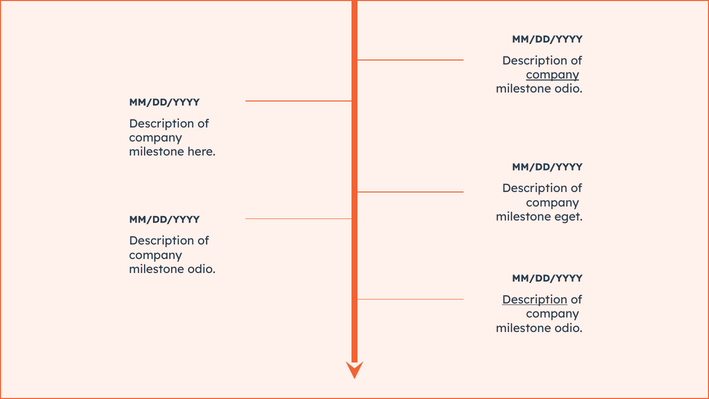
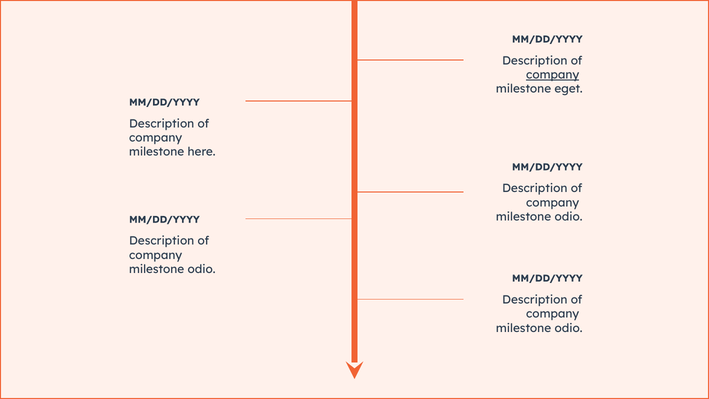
odio at (569, 89): odio -> eget
eget at (569, 217): eget -> odio
Description at (535, 300) underline: present -> none
